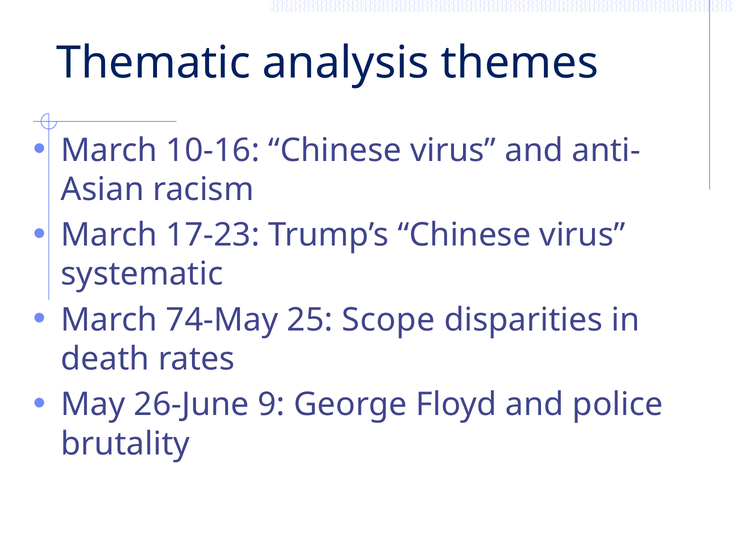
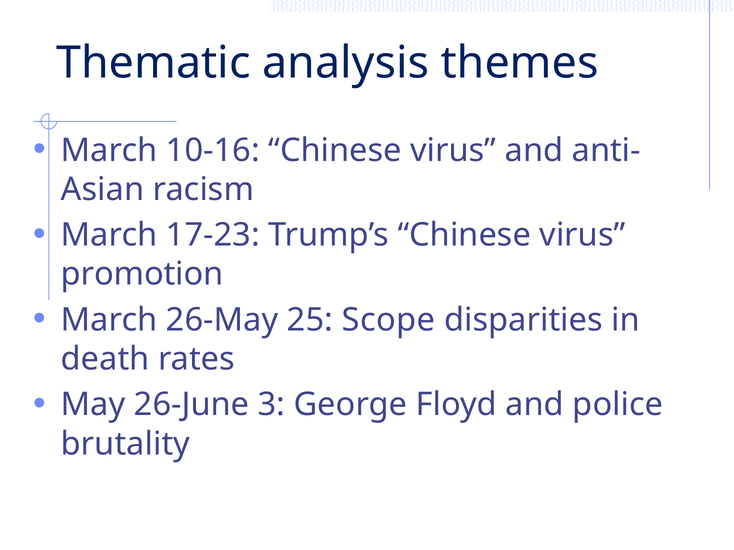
systematic: systematic -> promotion
74-May: 74-May -> 26-May
9: 9 -> 3
